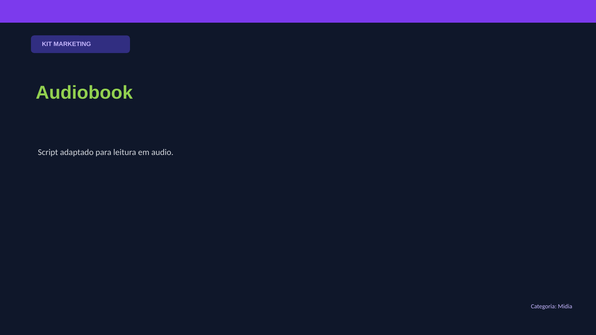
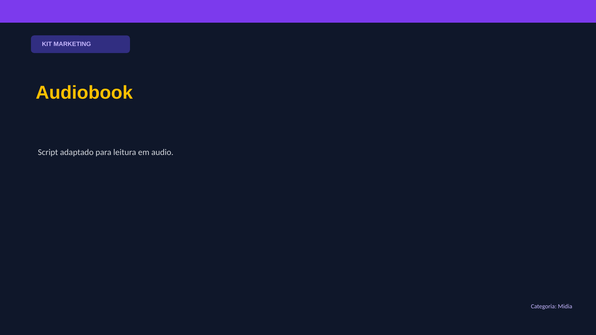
Audiobook colour: light green -> yellow
